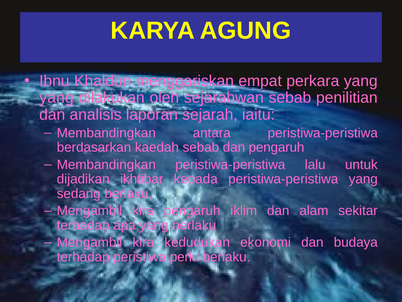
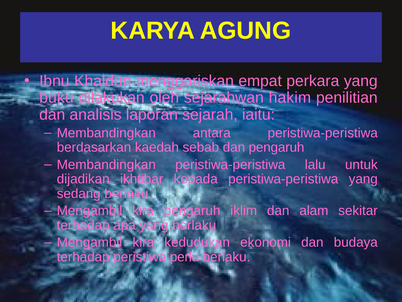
yang at (56, 98): yang -> buku
sejarahwan sebab: sebab -> hakim
